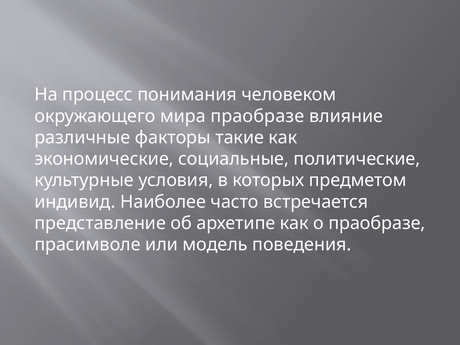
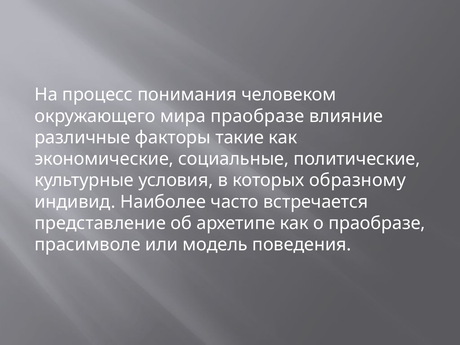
предметом: предметом -> образному
